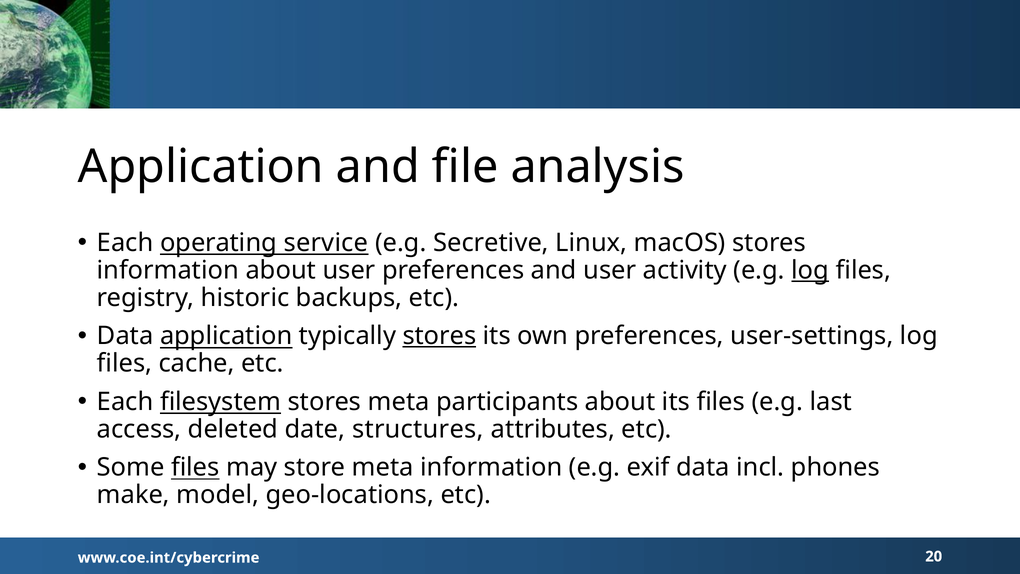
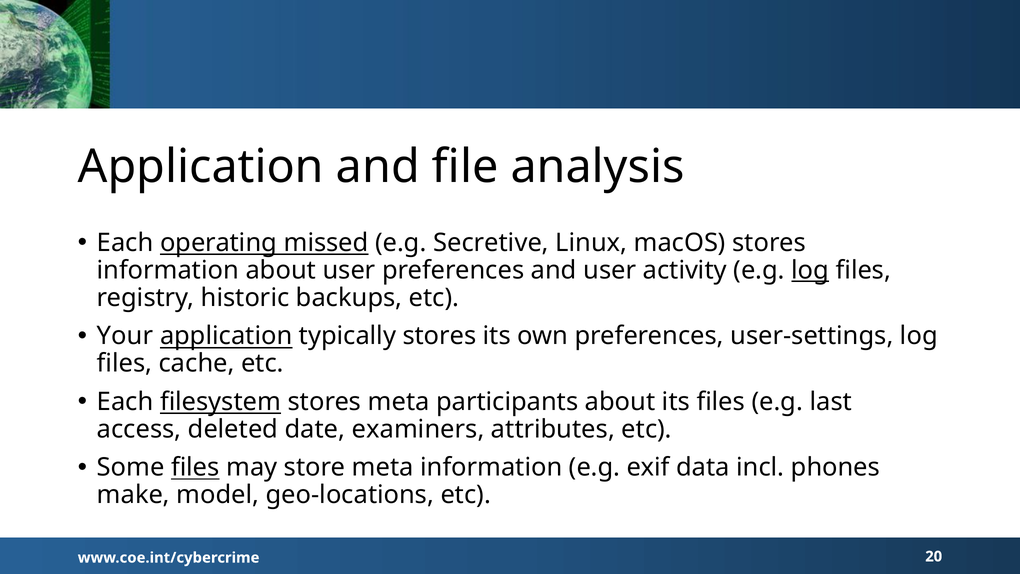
service: service -> missed
Data at (125, 336): Data -> Your
stores at (439, 336) underline: present -> none
structures: structures -> examiners
